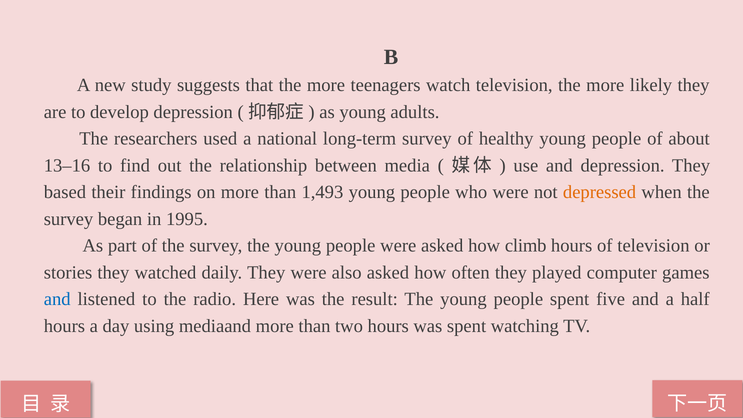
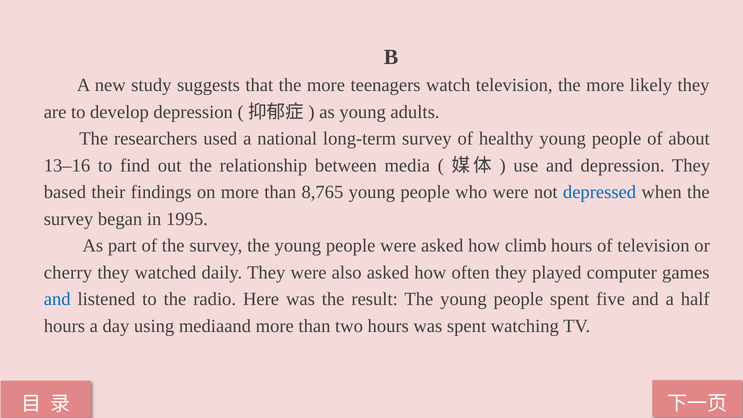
1,493: 1,493 -> 8,765
depressed colour: orange -> blue
stories: stories -> cherry
